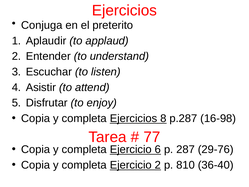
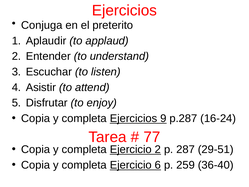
8: 8 -> 9
16-98: 16-98 -> 16-24
Ejercicio 6: 6 -> 2
29-76: 29-76 -> 29-51
Ejercicio 2: 2 -> 6
810: 810 -> 259
